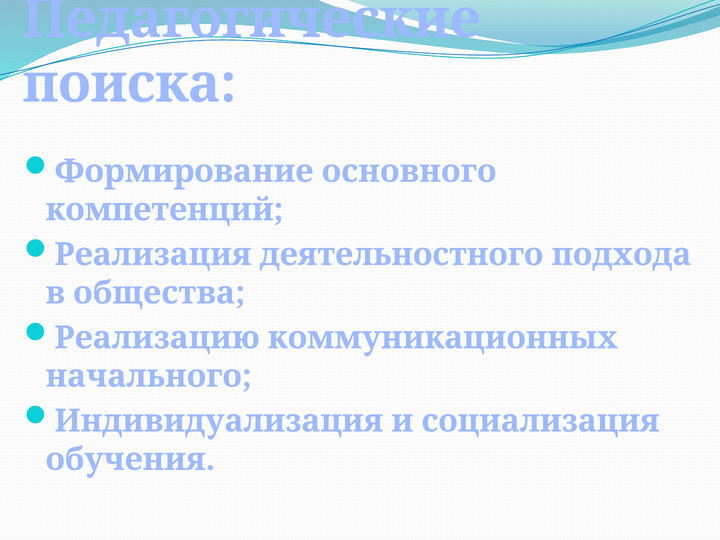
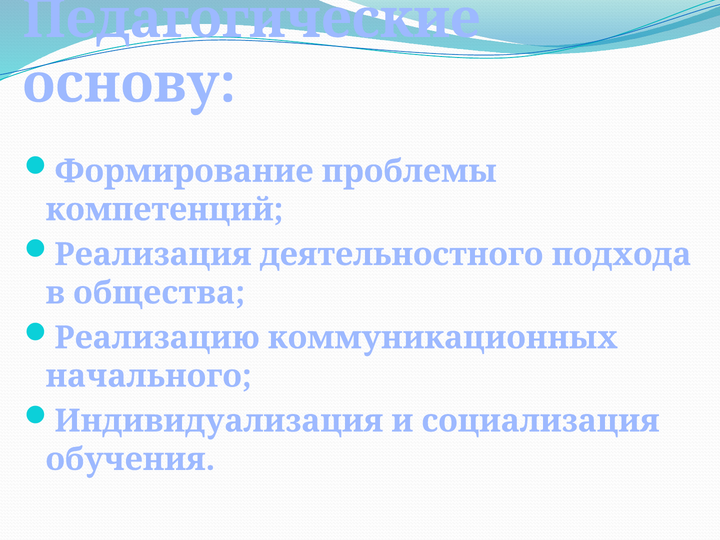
поиска: поиска -> основу
основного: основного -> проблемы
